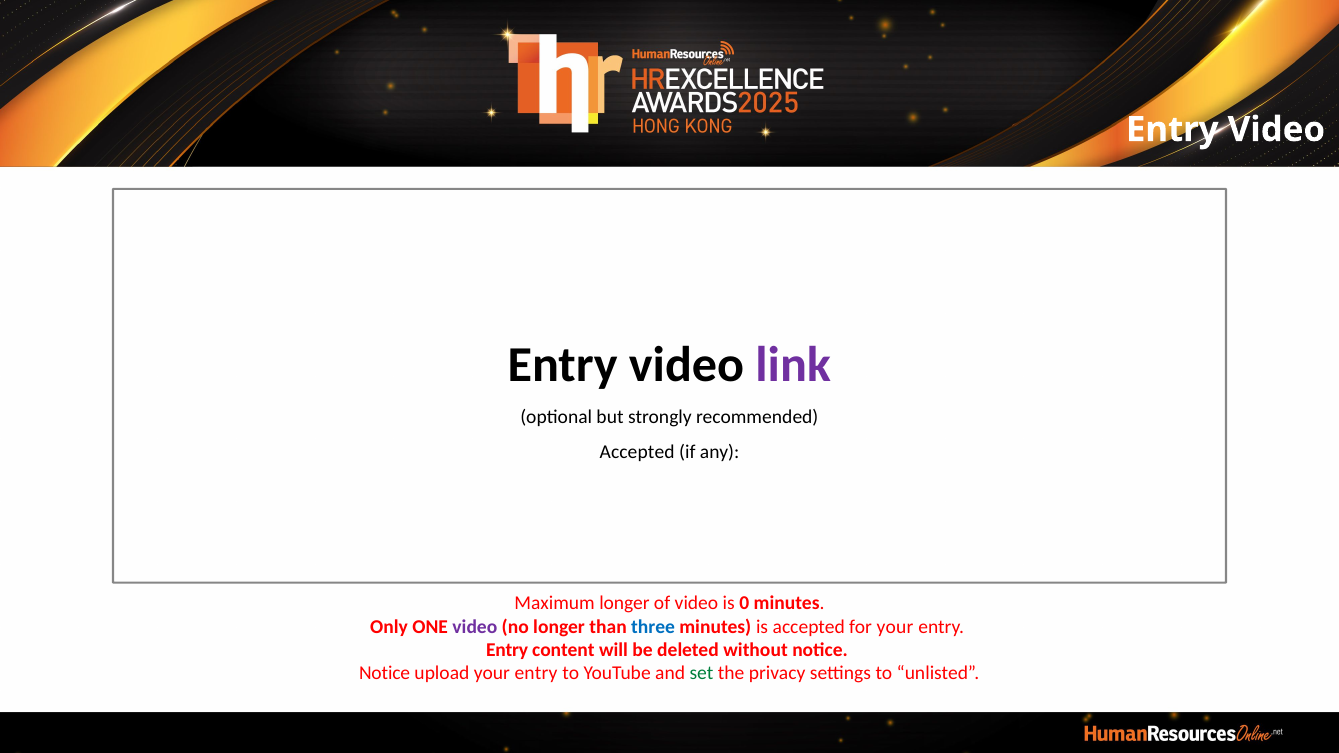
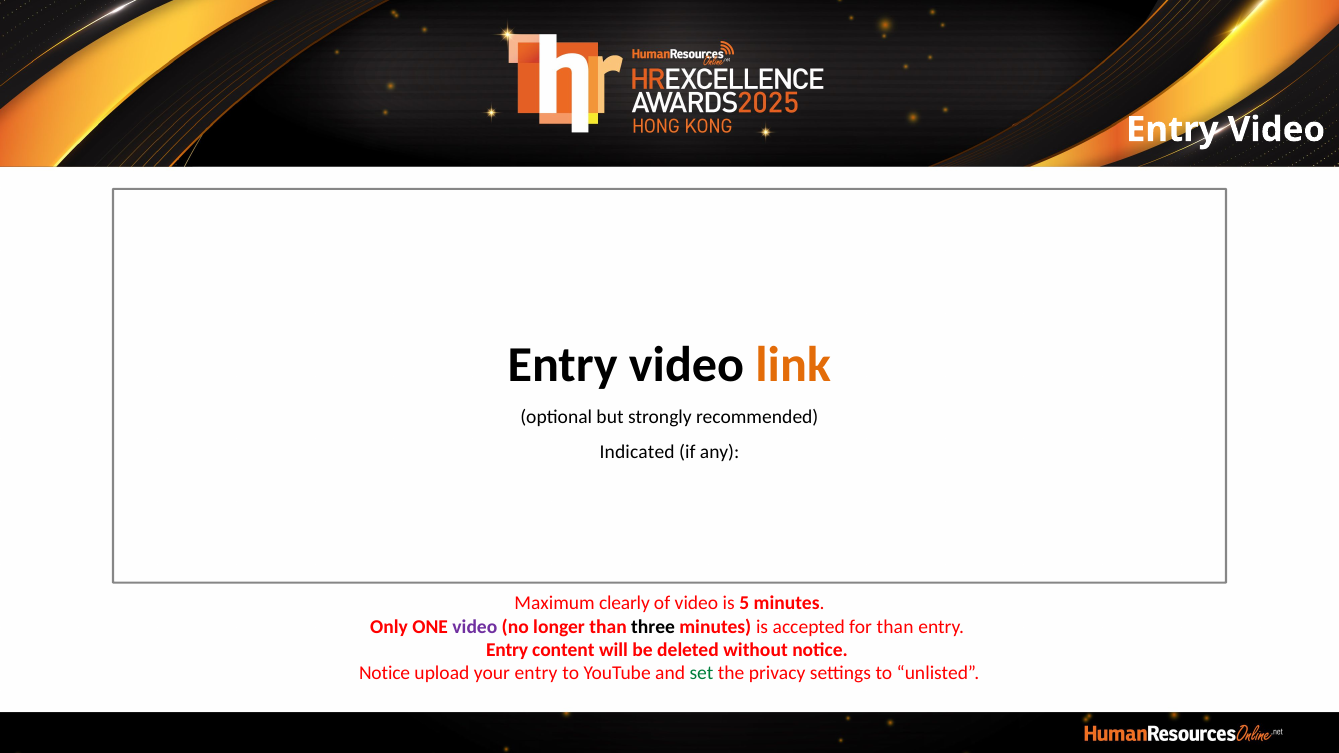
link colour: purple -> orange
Accepted at (637, 452): Accepted -> Indicated
Maximum longer: longer -> clearly
0: 0 -> 5
three colour: blue -> black
for your: your -> than
